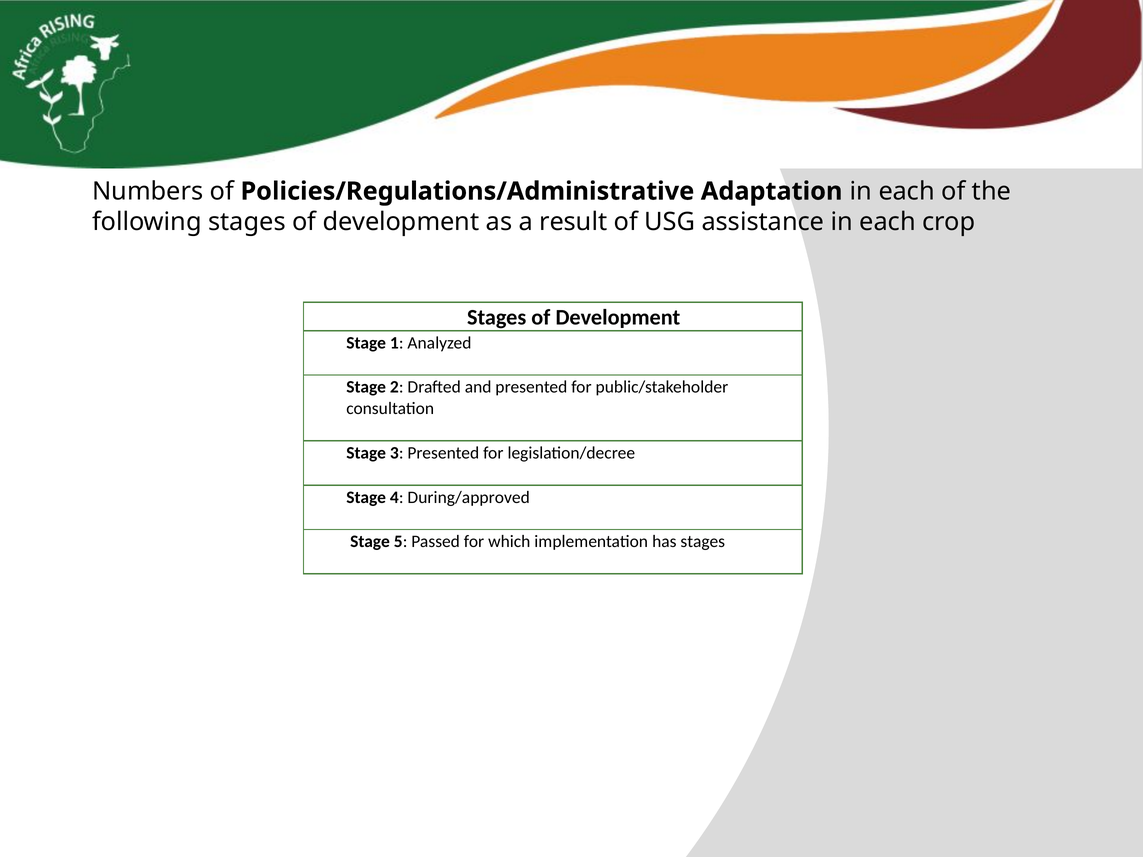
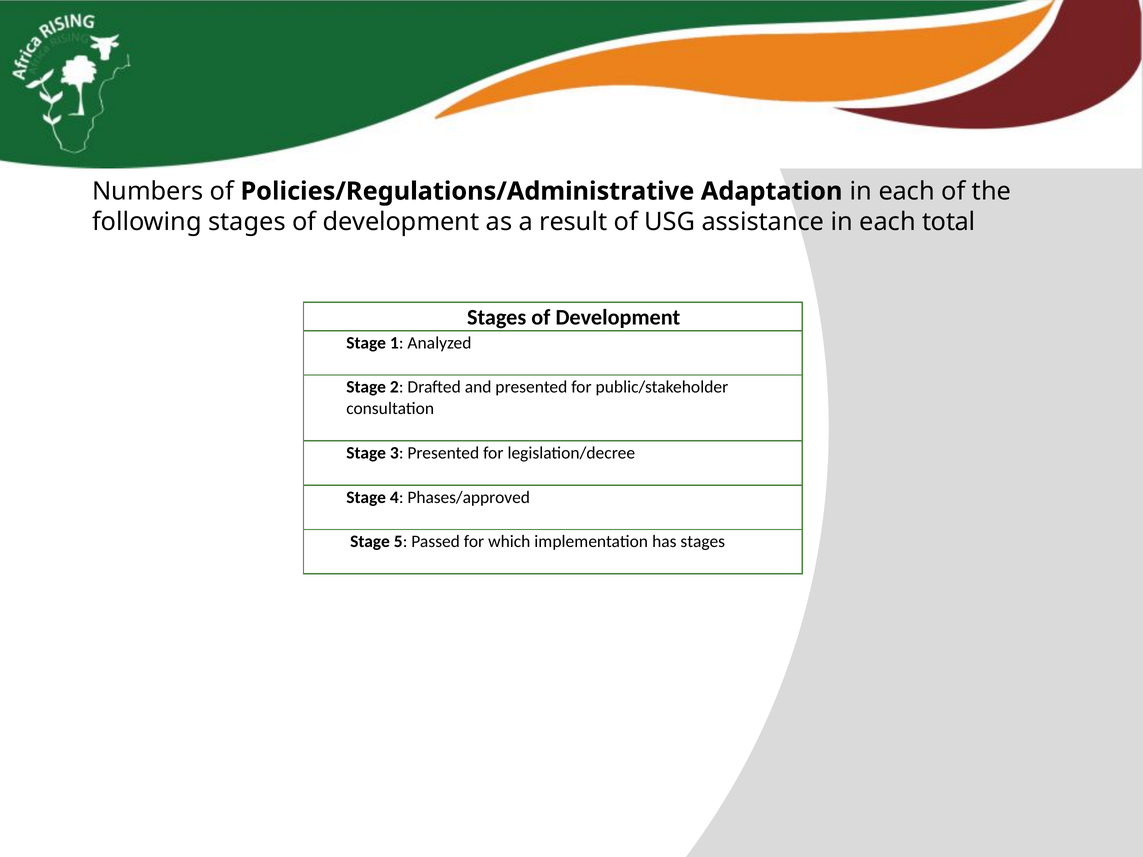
crop: crop -> total
During/approved: During/approved -> Phases/approved
